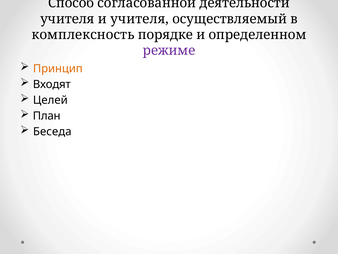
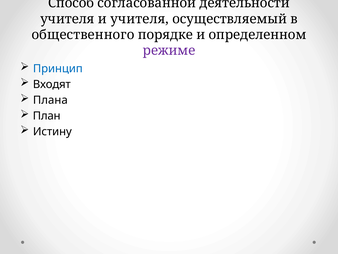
комплексность: комплексность -> общественного
Принцип colour: orange -> blue
Целей: Целей -> Плана
Беседа: Беседа -> Истину
